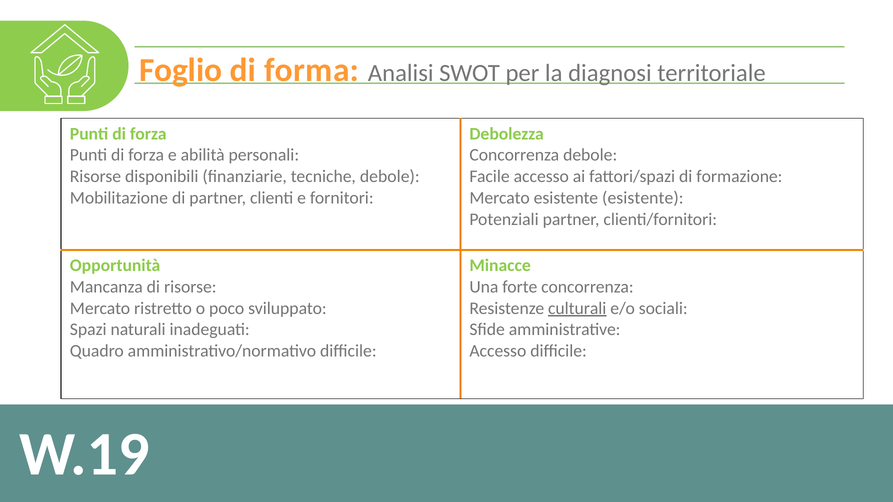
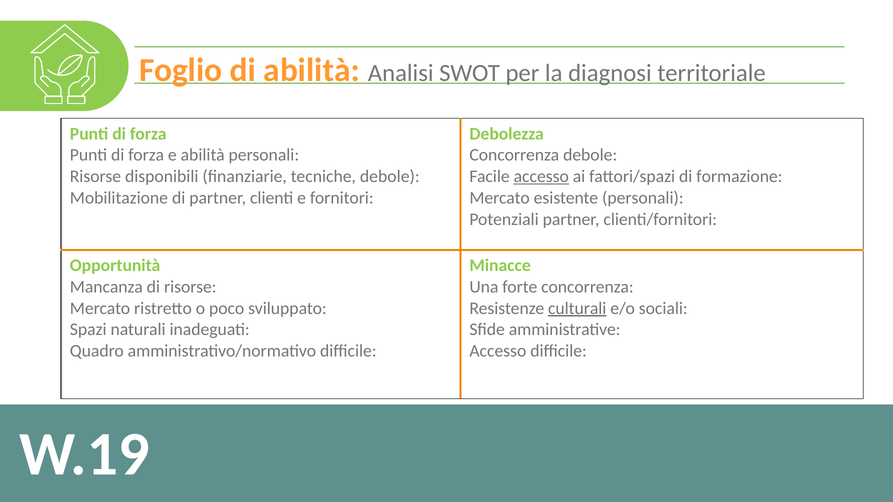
di forma: forma -> abilità
accesso at (541, 177) underline: none -> present
esistente esistente: esistente -> personali
